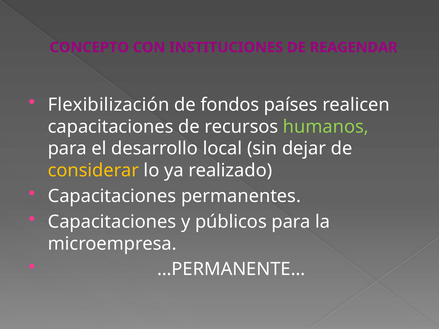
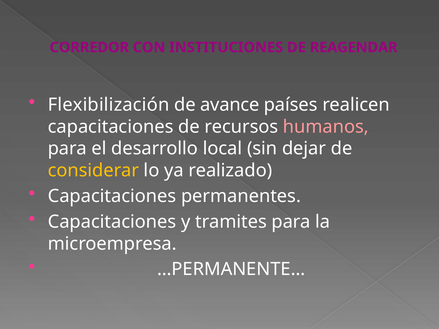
CONCEPTO: CONCEPTO -> CORREDOR
fondos: fondos -> avance
humanos colour: light green -> pink
públicos: públicos -> tramites
